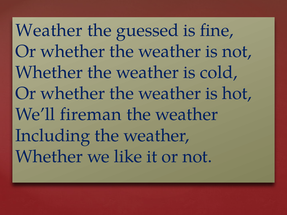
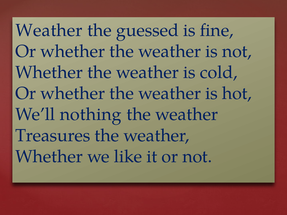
fireman: fireman -> nothing
Including: Including -> Treasures
